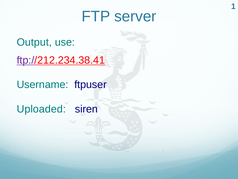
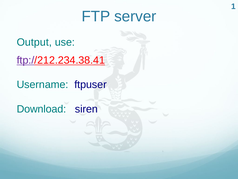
Uploaded: Uploaded -> Download
